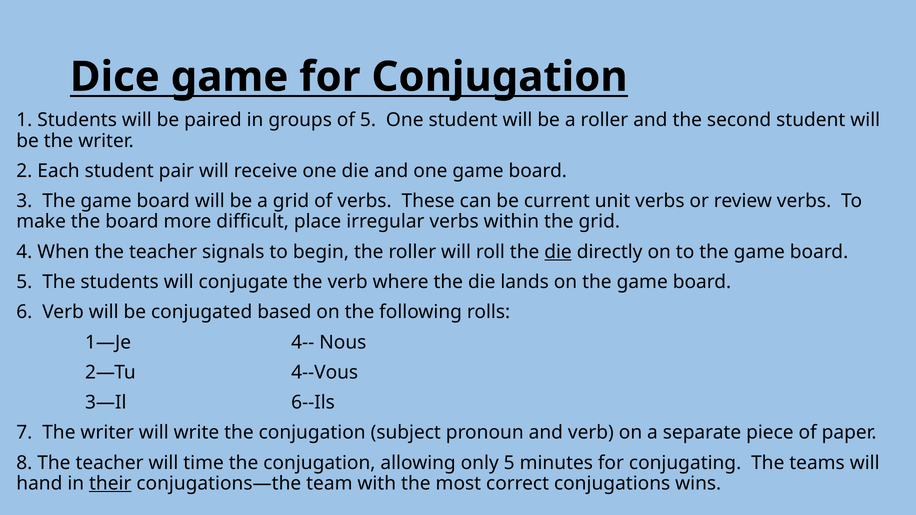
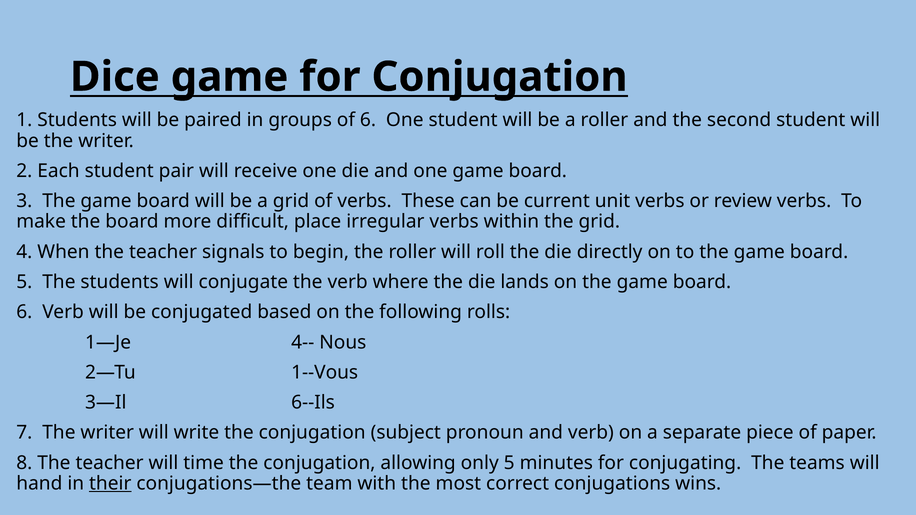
of 5: 5 -> 6
die at (558, 252) underline: present -> none
4--Vous: 4--Vous -> 1--Vous
